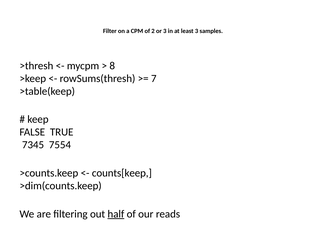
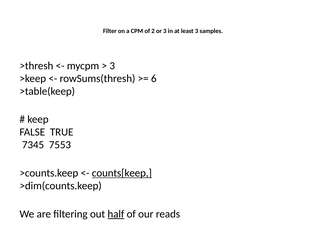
8 at (112, 66): 8 -> 3
7: 7 -> 6
7554: 7554 -> 7553
counts[keep underline: none -> present
